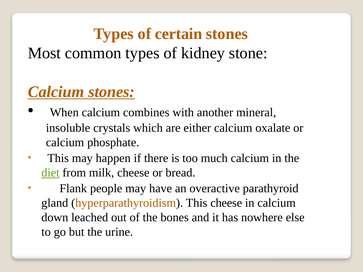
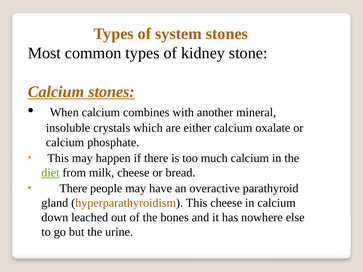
certain: certain -> system
Flank at (73, 188): Flank -> There
